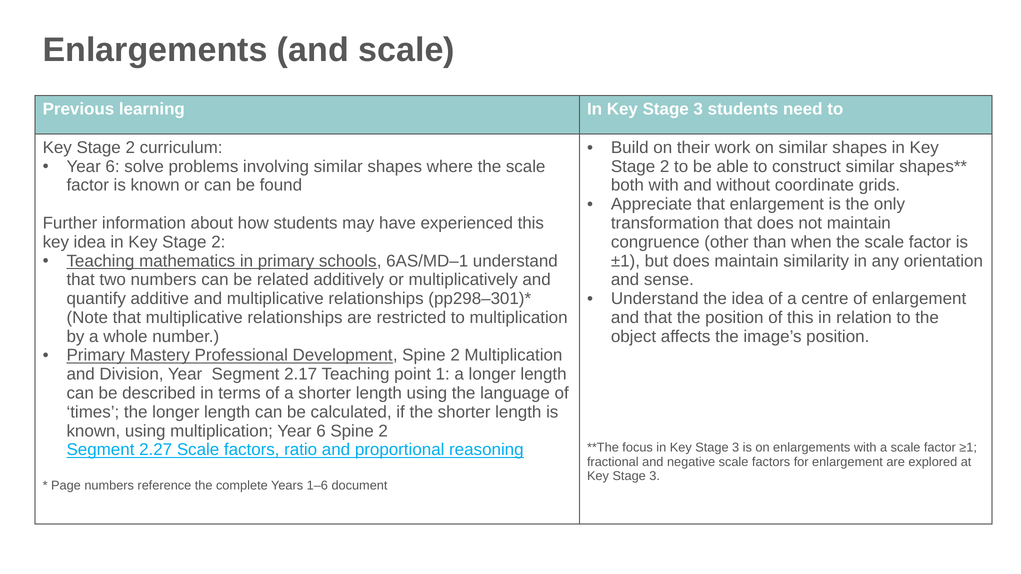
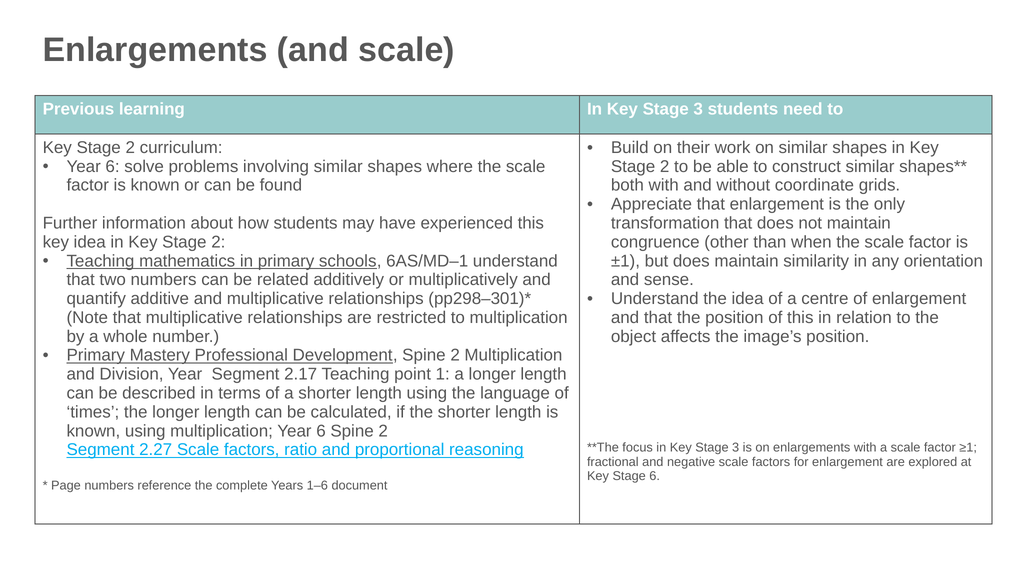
3 at (655, 476): 3 -> 6
